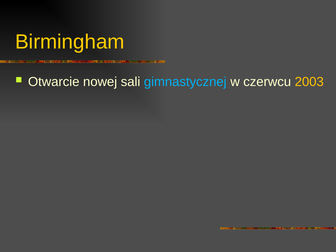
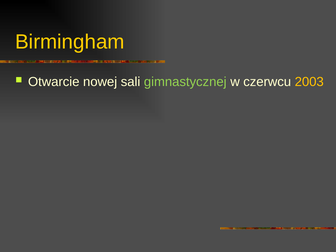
gimnastycznej colour: light blue -> light green
